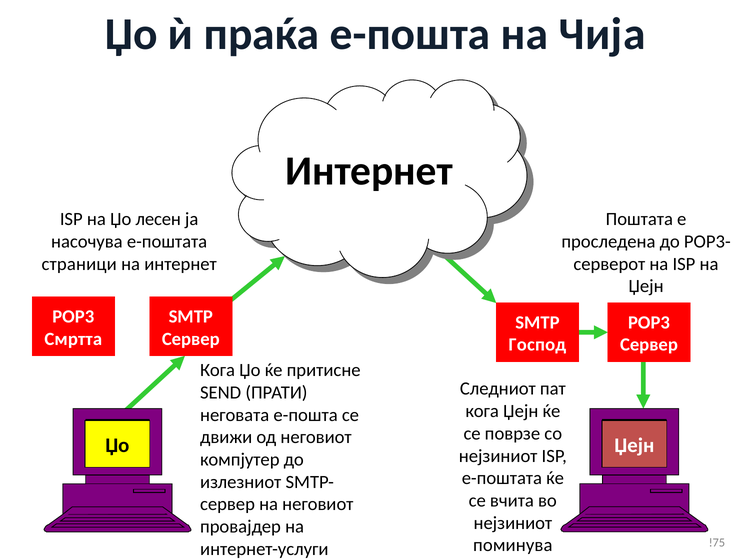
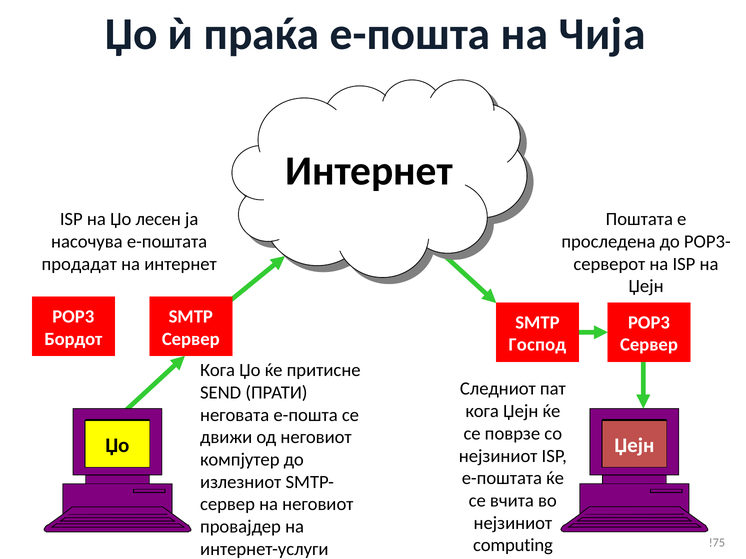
страници: страници -> продадат
Смртта: Смртта -> Бордот
поминува: поминува -> computing
